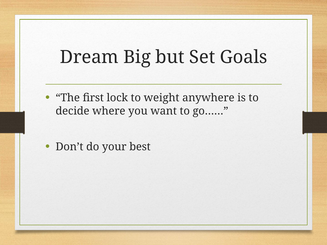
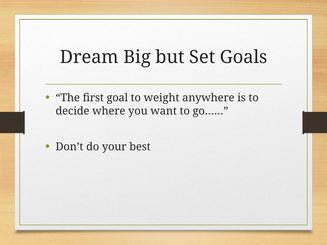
lock: lock -> goal
